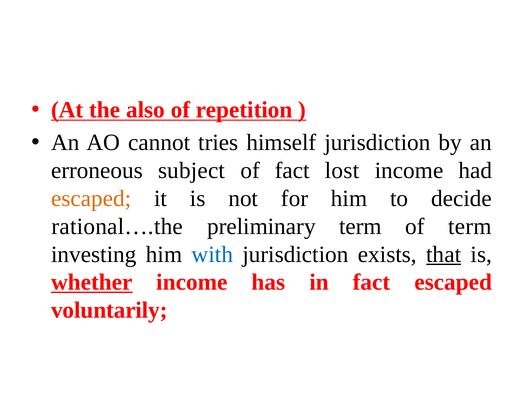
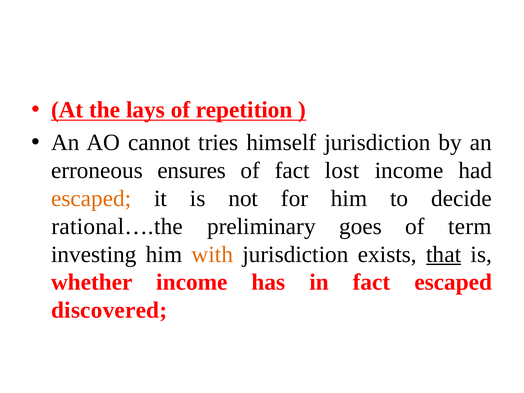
also: also -> lays
subject: subject -> ensures
preliminary term: term -> goes
with colour: blue -> orange
whether underline: present -> none
voluntarily: voluntarily -> discovered
